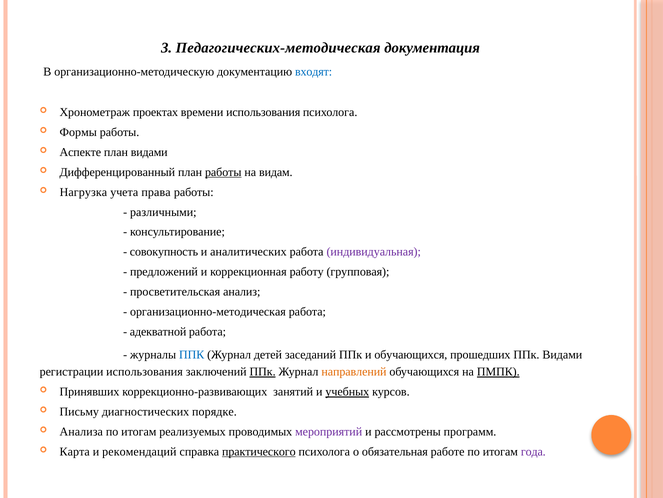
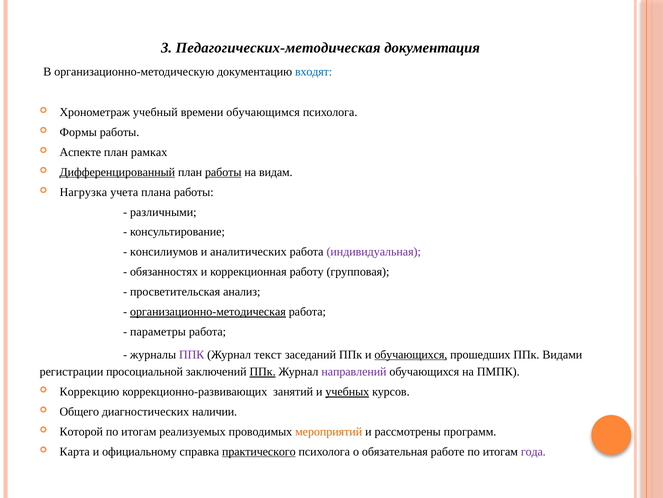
проектах: проектах -> учебный
времени использования: использования -> обучающимся
план видами: видами -> рамках
Дифференцированный underline: none -> present
права: права -> плана
совокупность: совокупность -> консилиумов
предложений: предложений -> обязанностях
организационно-методическая underline: none -> present
адекватной: адекватной -> параметры
ППК at (192, 354) colour: blue -> purple
детей: детей -> текст
обучающихся at (411, 354) underline: none -> present
регистрации использования: использования -> просоциальной
направлений colour: orange -> purple
ПМПК underline: present -> none
Принявших: Принявших -> Коррекцию
Письму: Письму -> Общего
порядке: порядке -> наличии
Анализа: Анализа -> Которой
мероприятий colour: purple -> orange
рекомендаций: рекомендаций -> официальному
